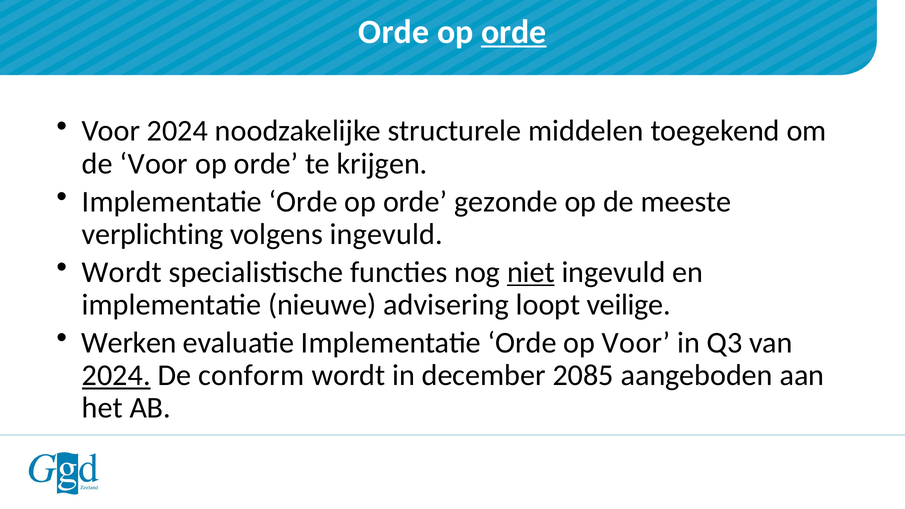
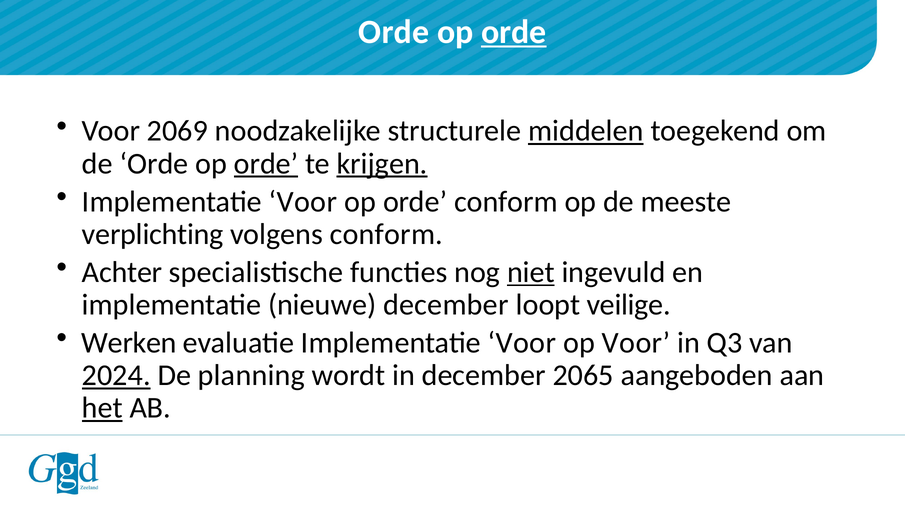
Voor 2024: 2024 -> 2069
middelen underline: none -> present
de Voor: Voor -> Orde
orde at (266, 164) underline: none -> present
krijgen underline: none -> present
Orde at (303, 202): Orde -> Voor
orde gezonde: gezonde -> conform
volgens ingevuld: ingevuld -> conform
Wordt at (122, 272): Wordt -> Achter
nieuwe advisering: advisering -> december
evaluatie Implementatie Orde: Orde -> Voor
conform: conform -> planning
2085: 2085 -> 2065
het underline: none -> present
